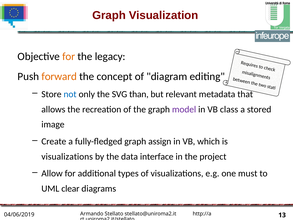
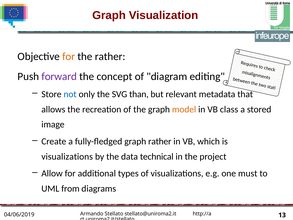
the legacy: legacy -> rather
forward colour: orange -> purple
model colour: purple -> orange
graph assign: assign -> rather
interface: interface -> technical
clear: clear -> from
